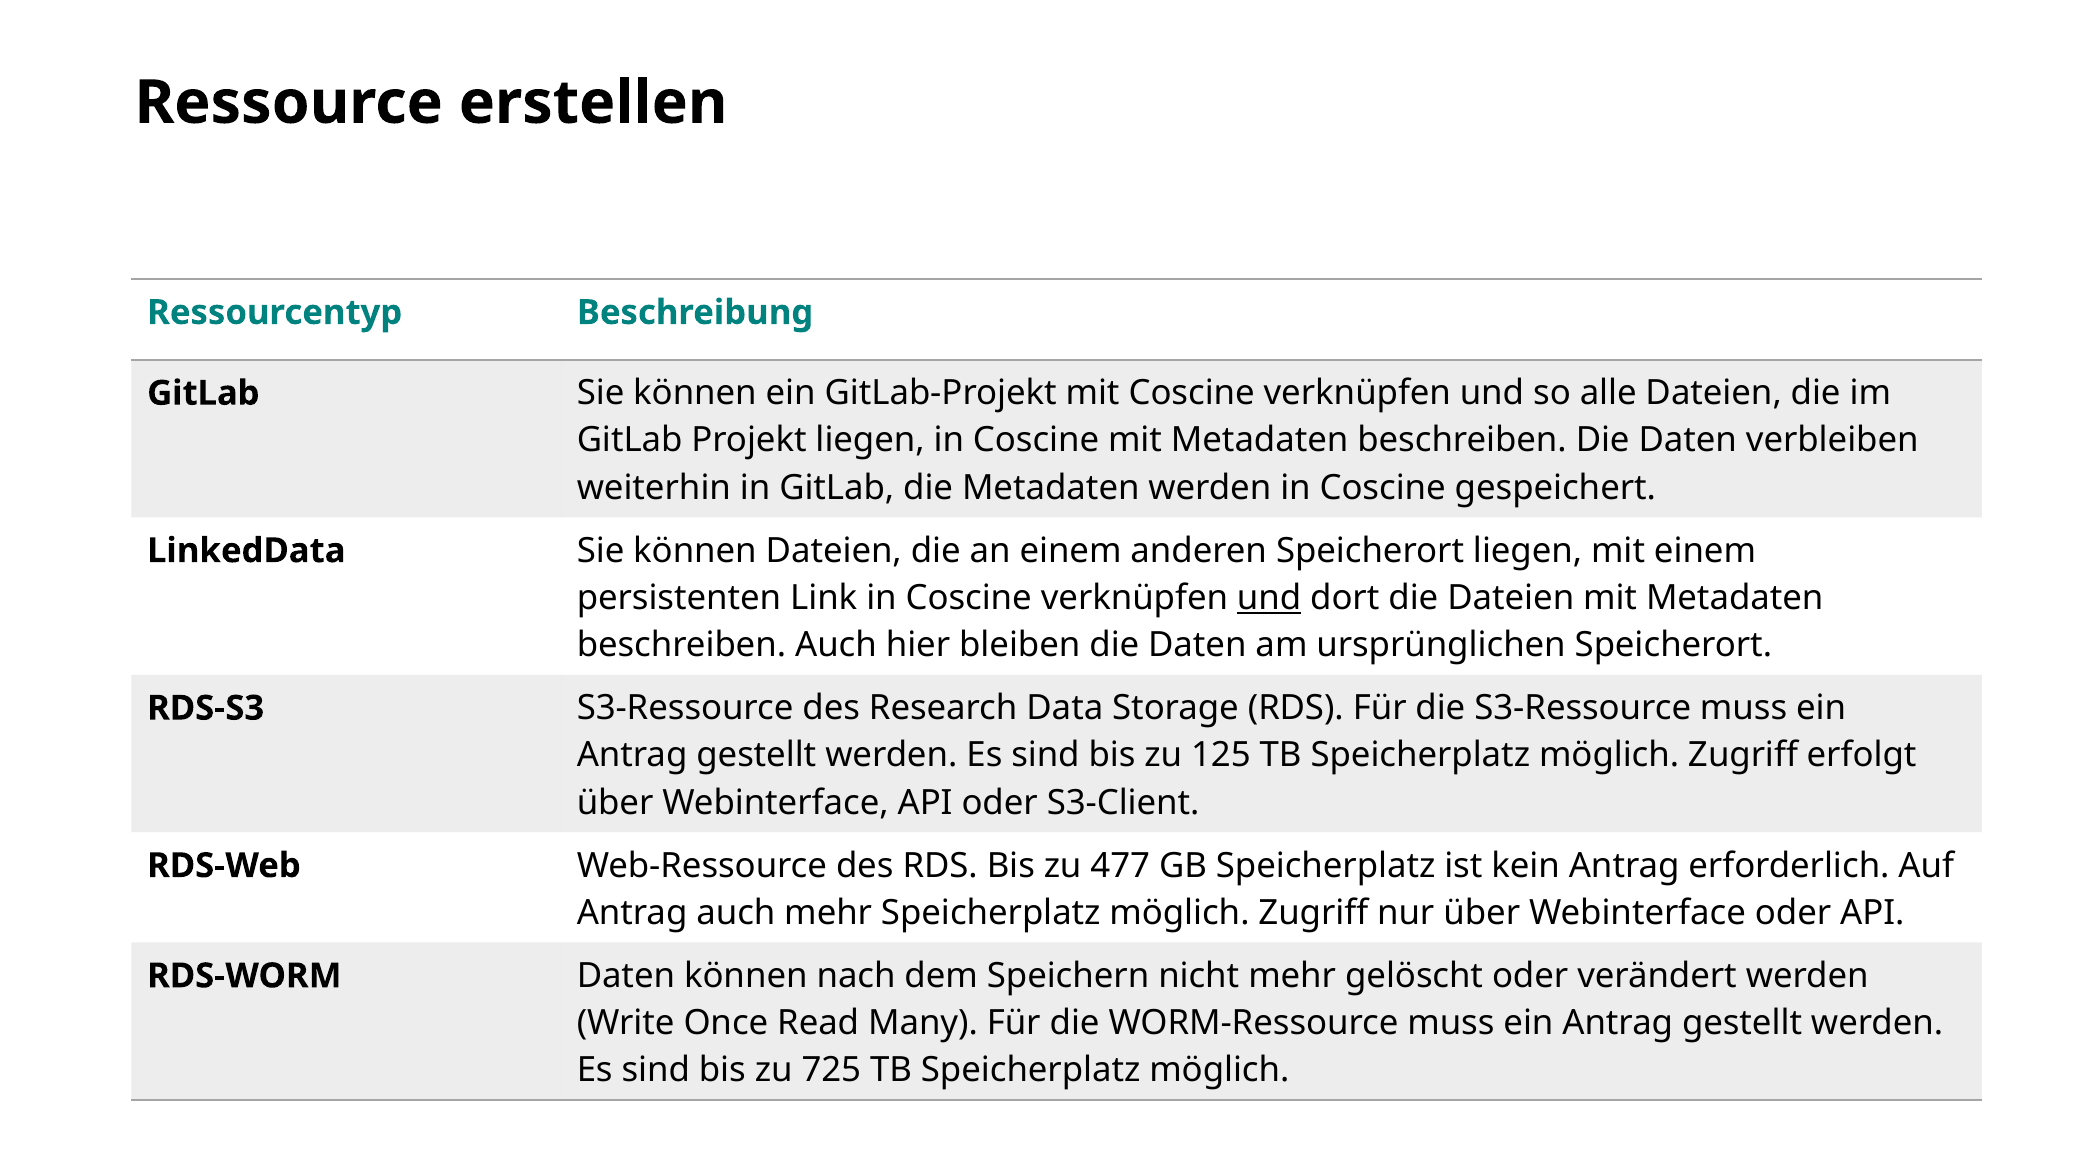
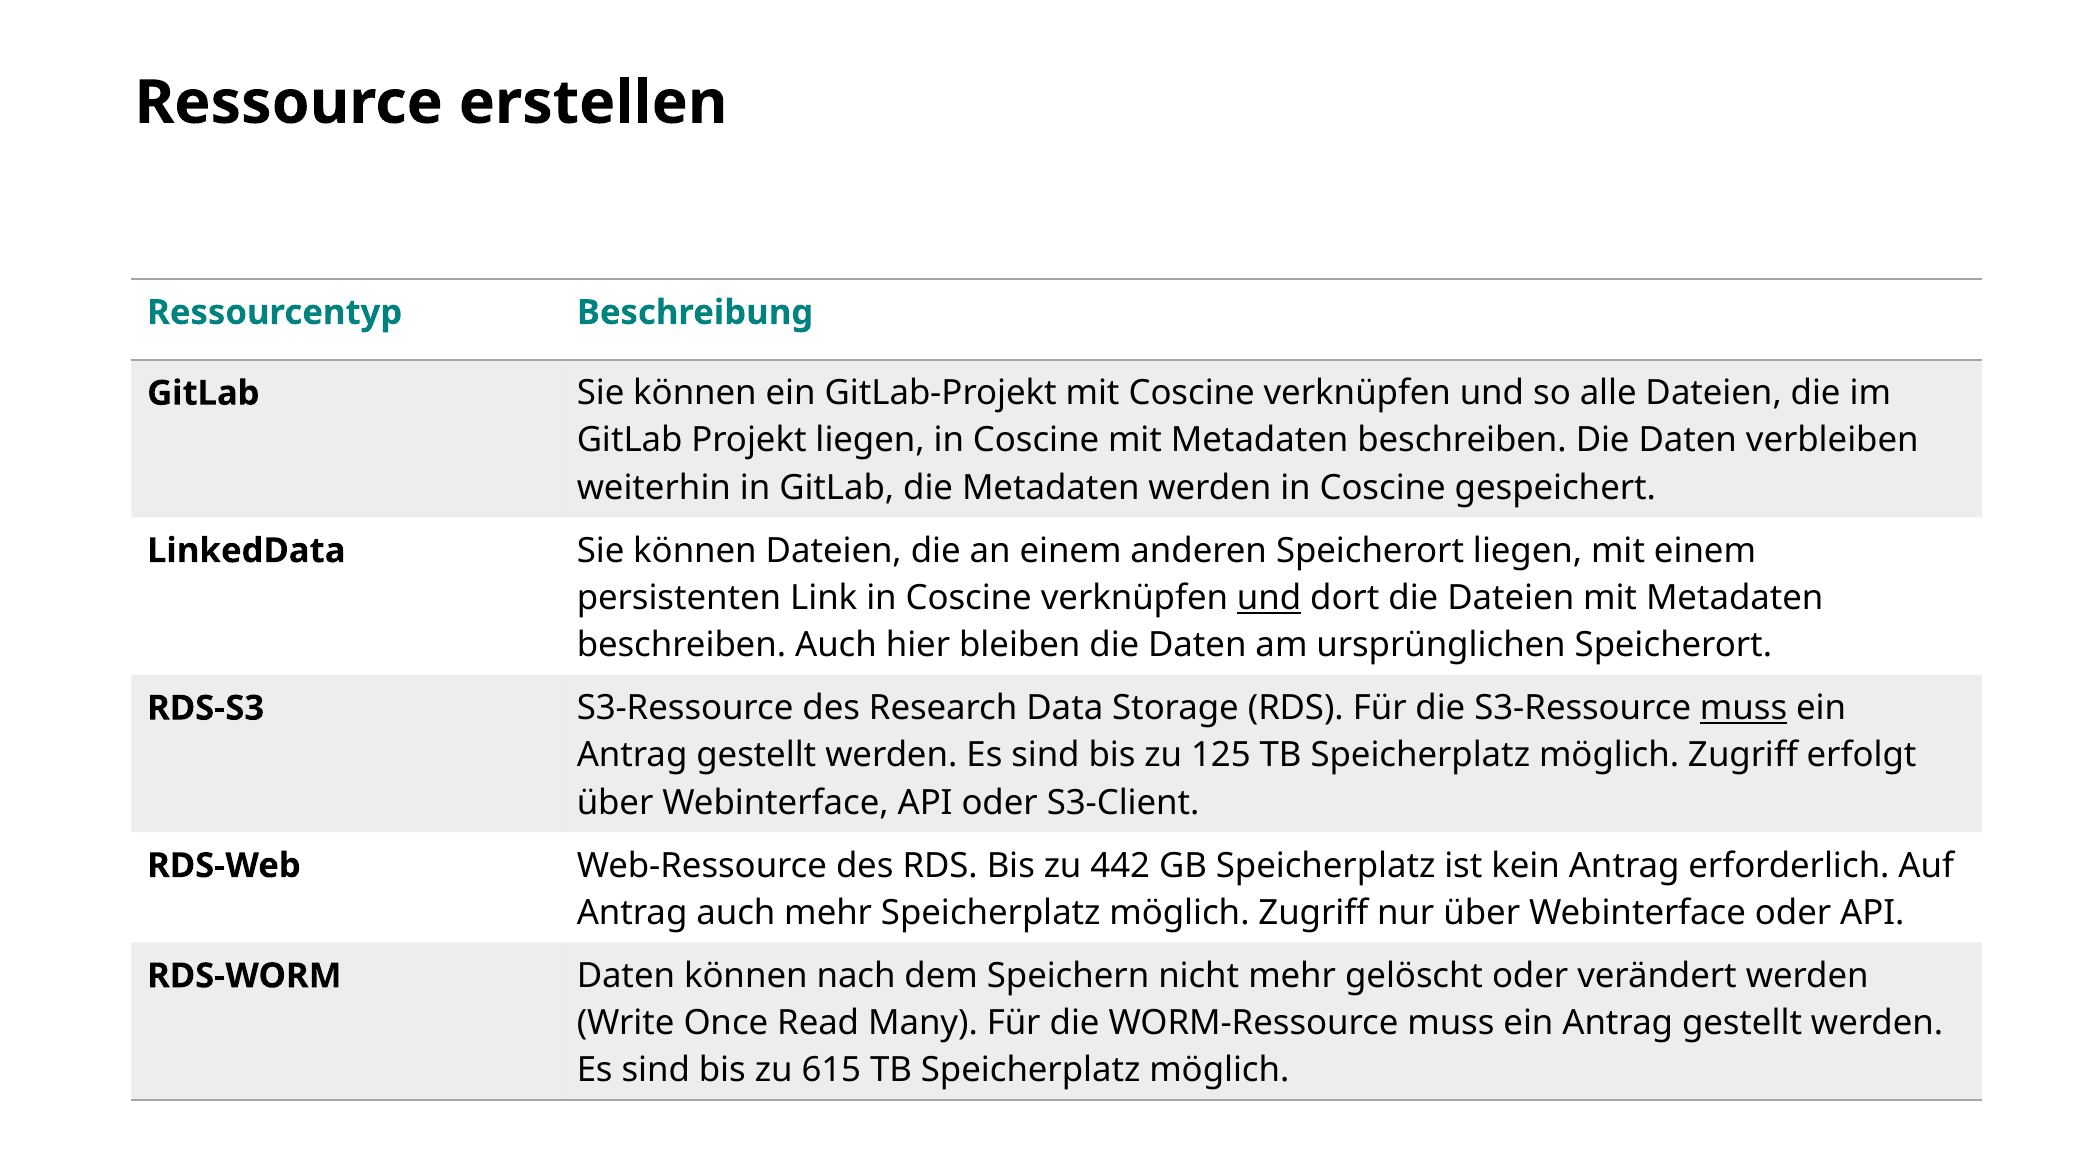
muss at (1744, 708) underline: none -> present
477: 477 -> 442
725: 725 -> 615
